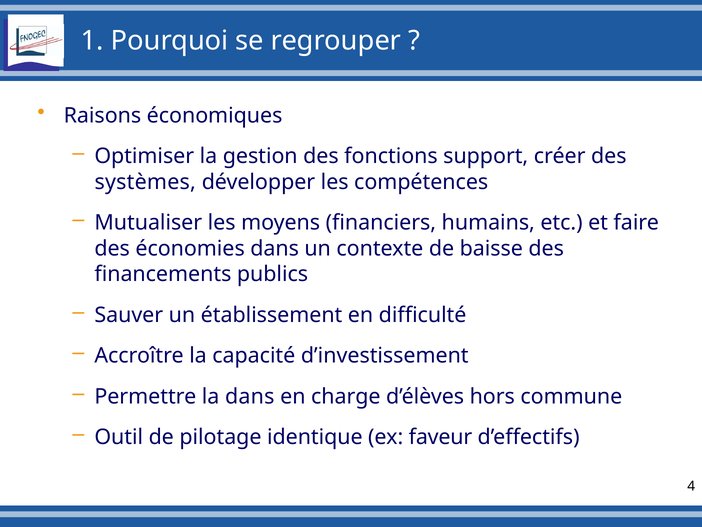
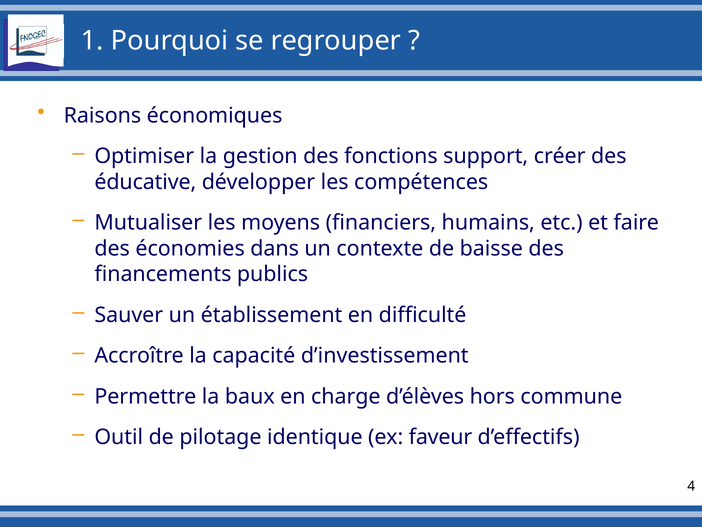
systèmes: systèmes -> éducative
la dans: dans -> baux
